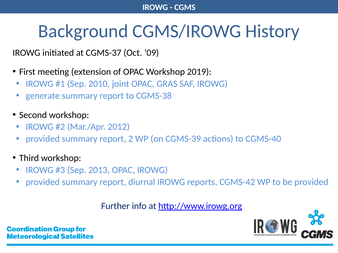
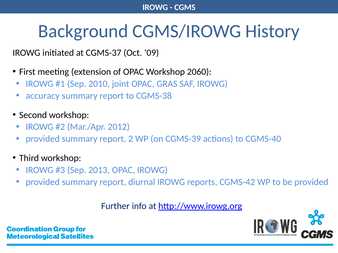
2019: 2019 -> 2060
generate: generate -> accuracy
